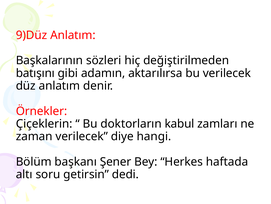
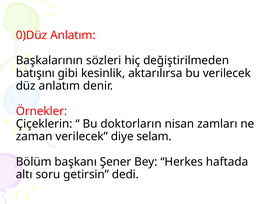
9)Düz: 9)Düz -> 0)Düz
adamın: adamın -> kesinlik
kabul: kabul -> nisan
hangi: hangi -> selam
